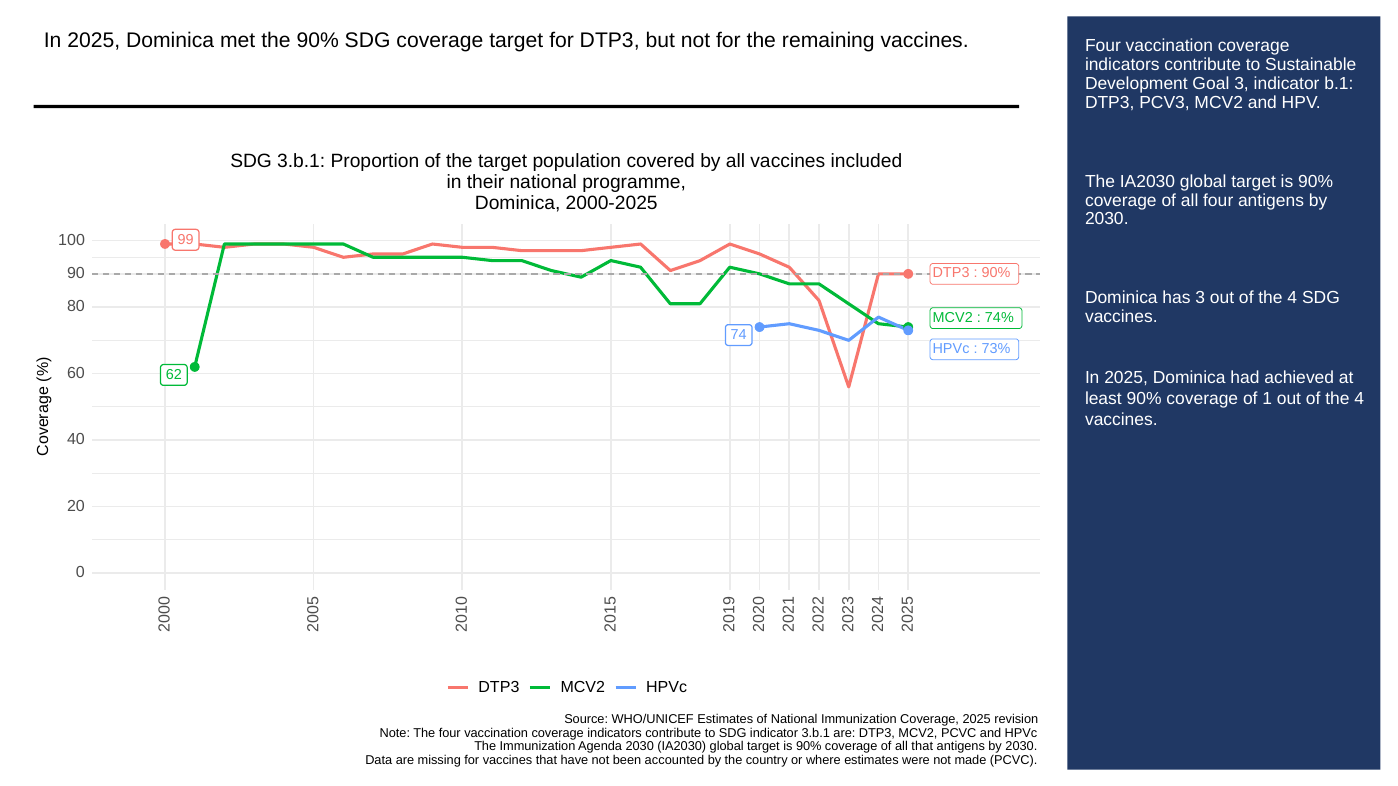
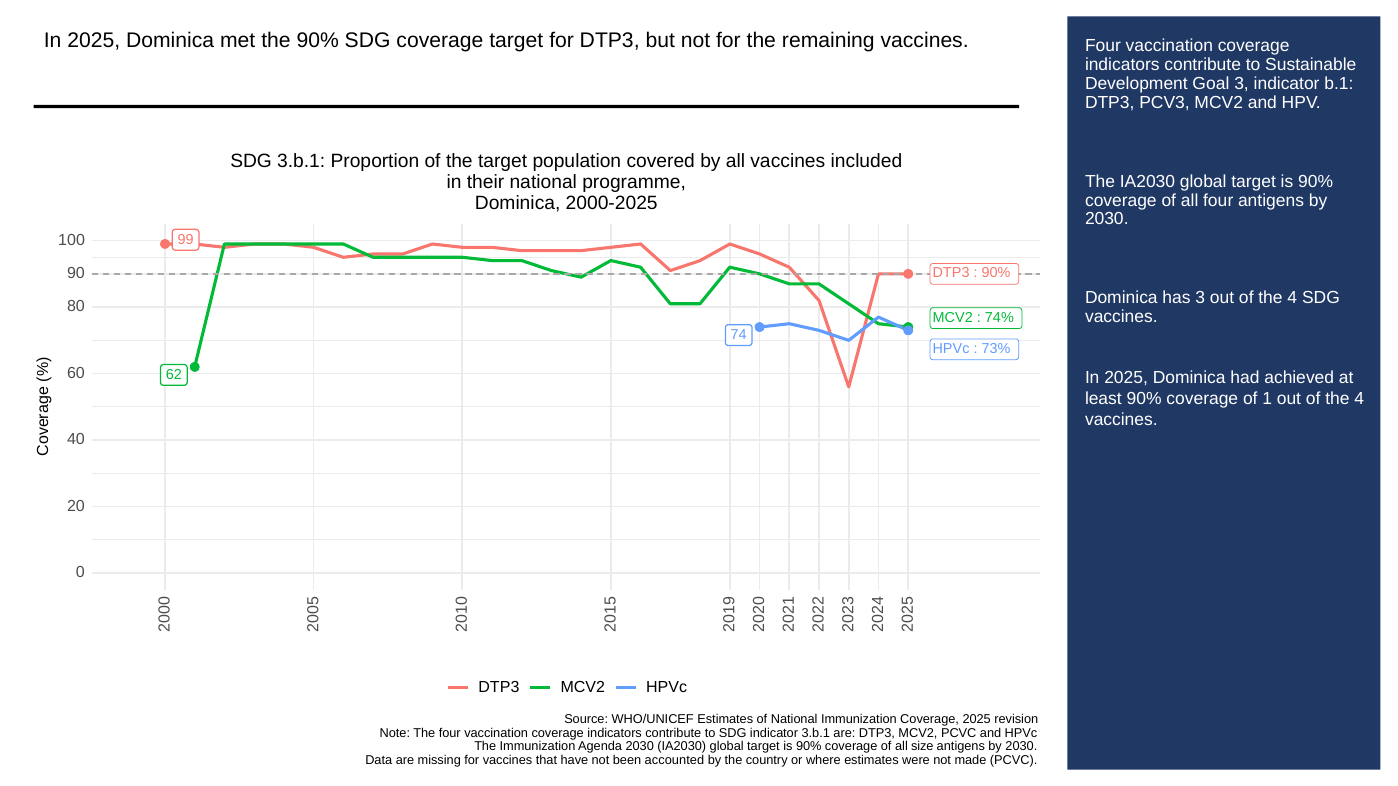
all that: that -> size
